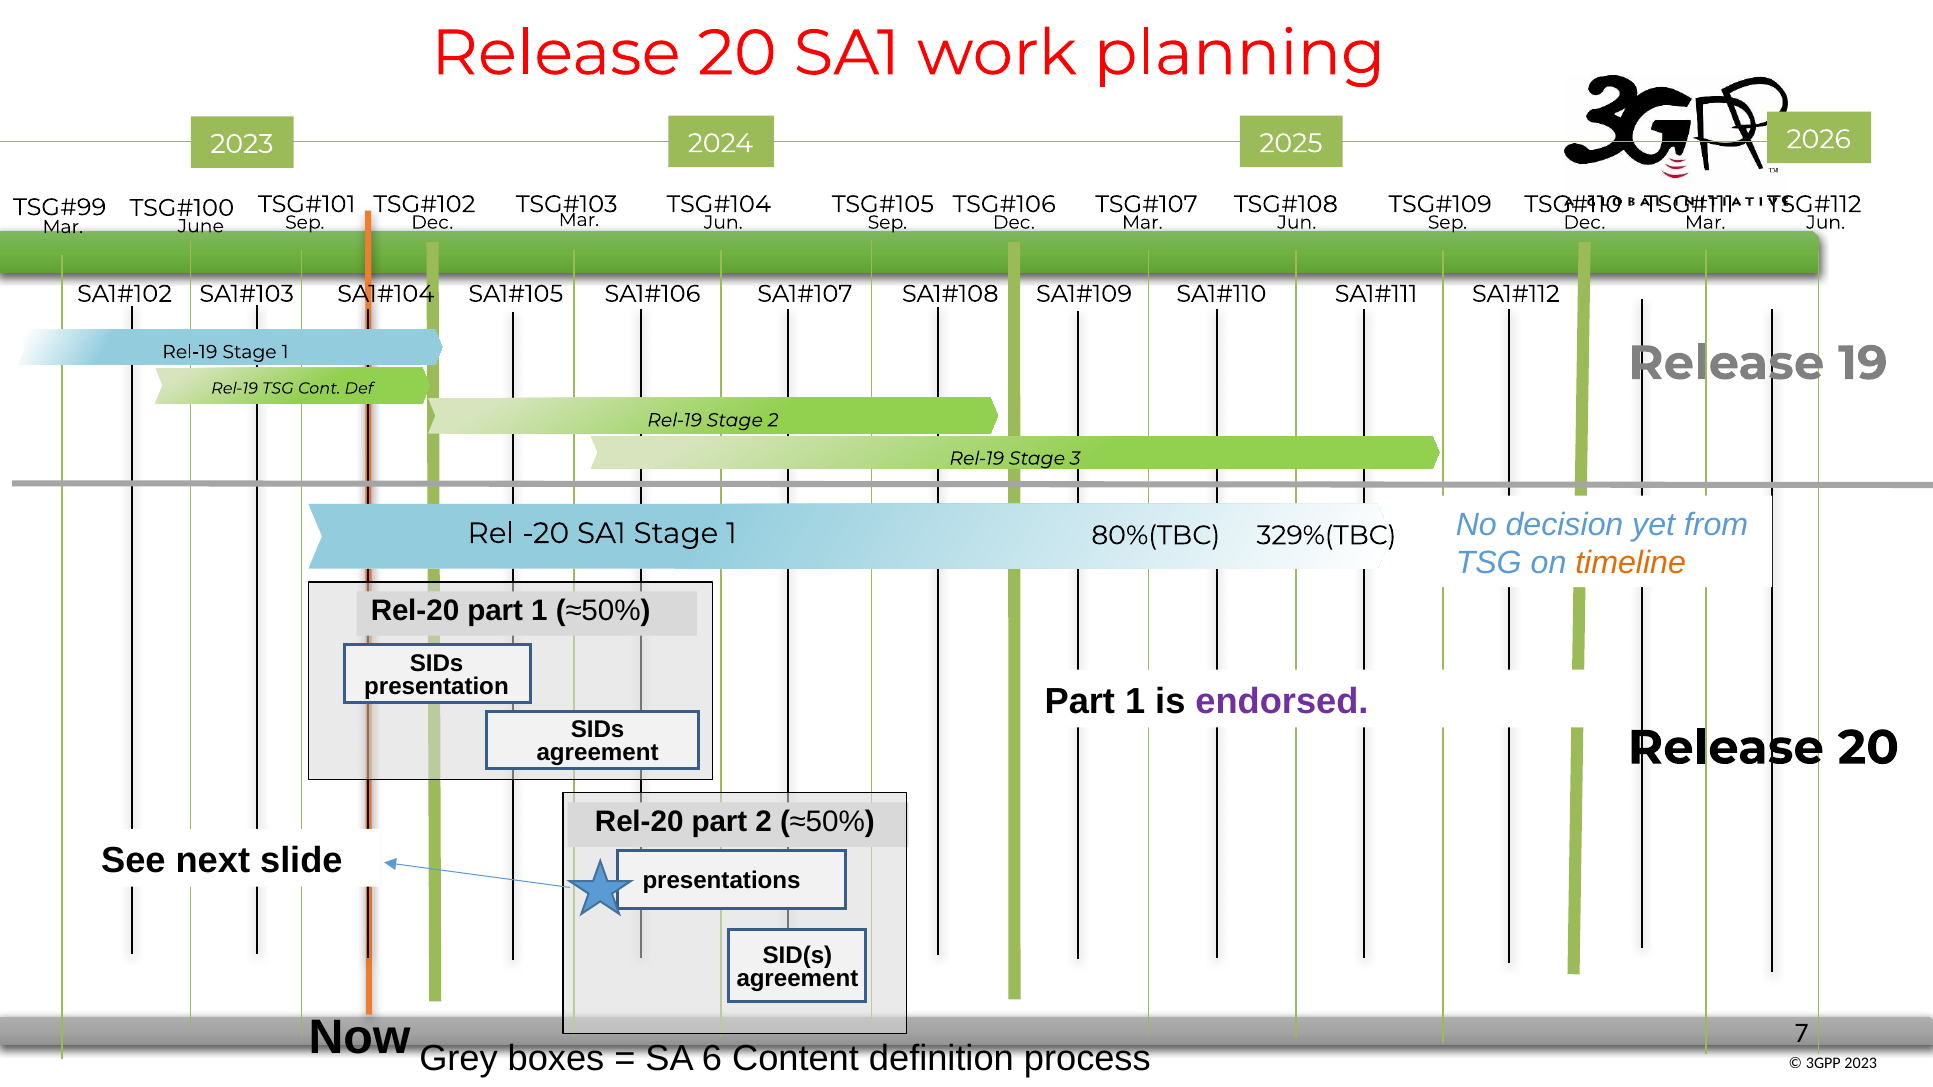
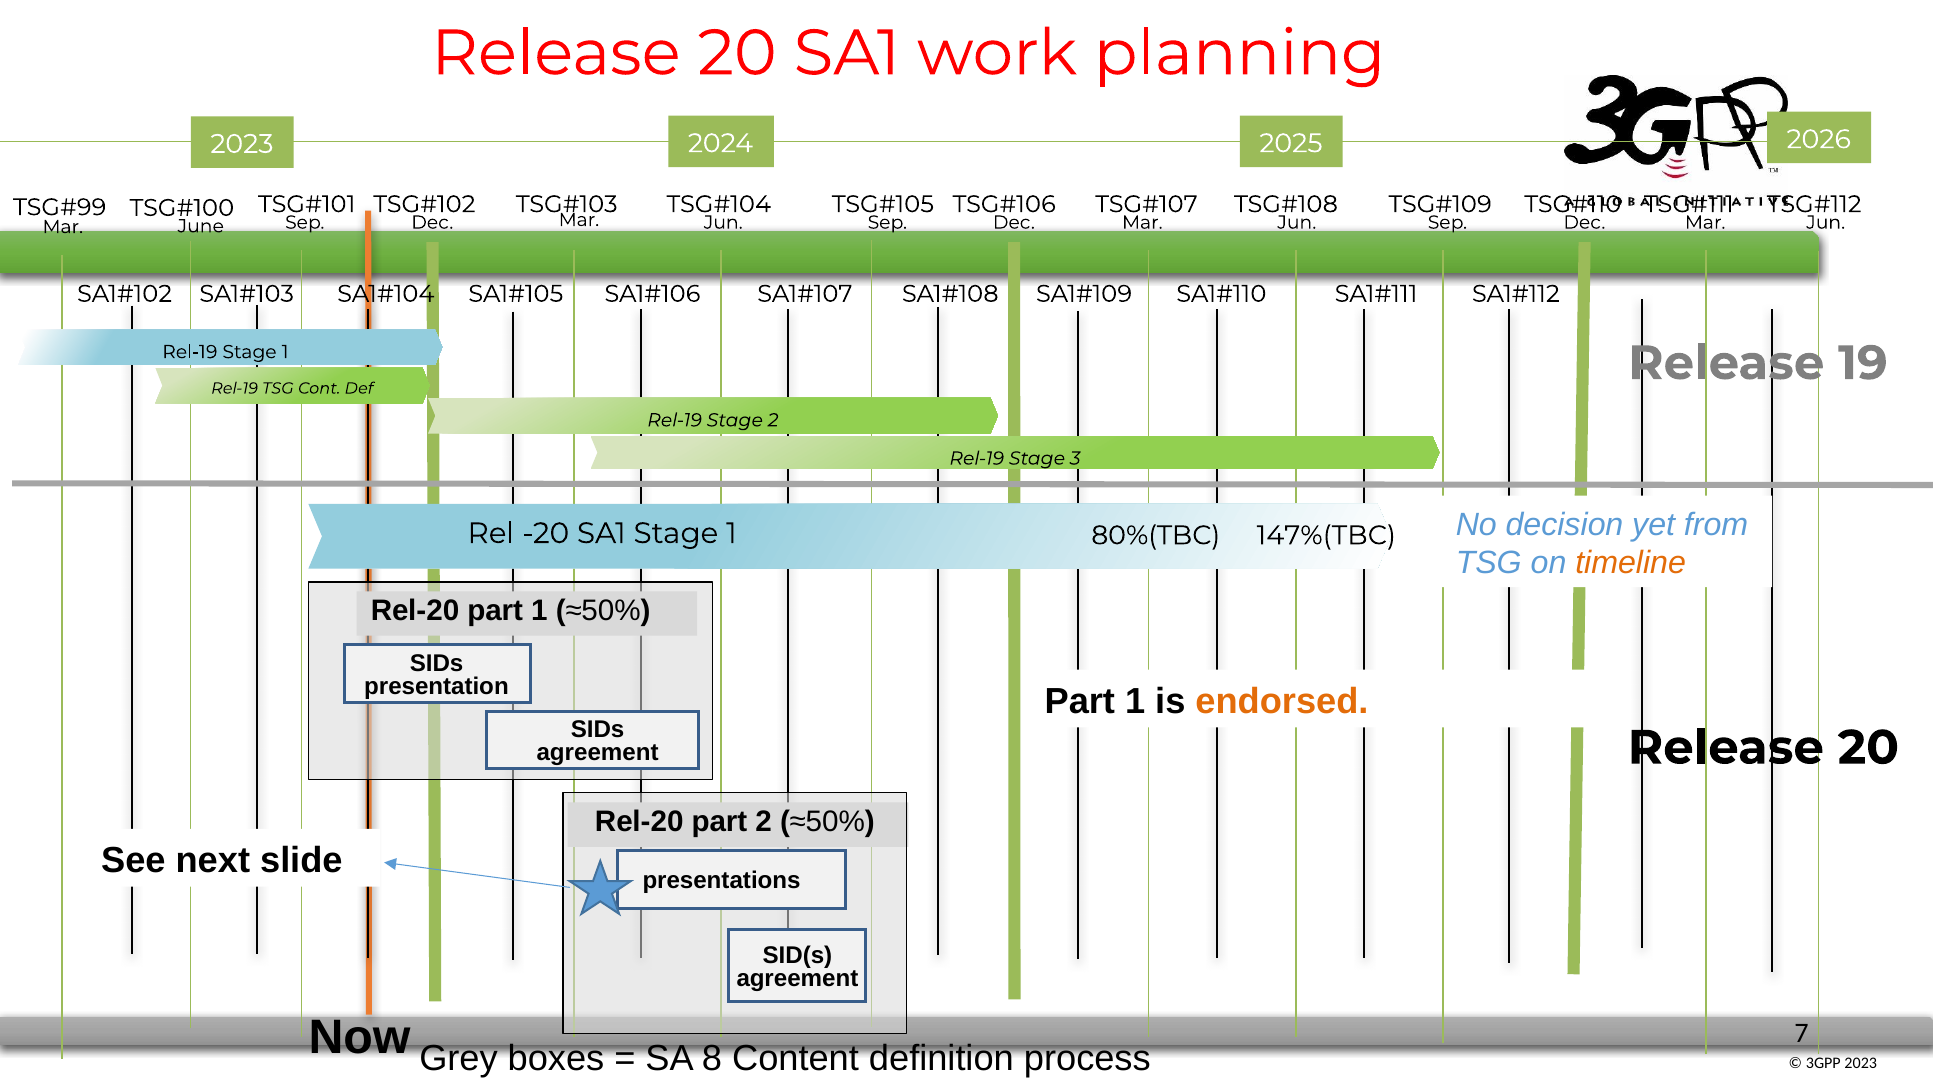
329%(TBC: 329%(TBC -> 147%(TBC
endorsed colour: purple -> orange
6: 6 -> 8
